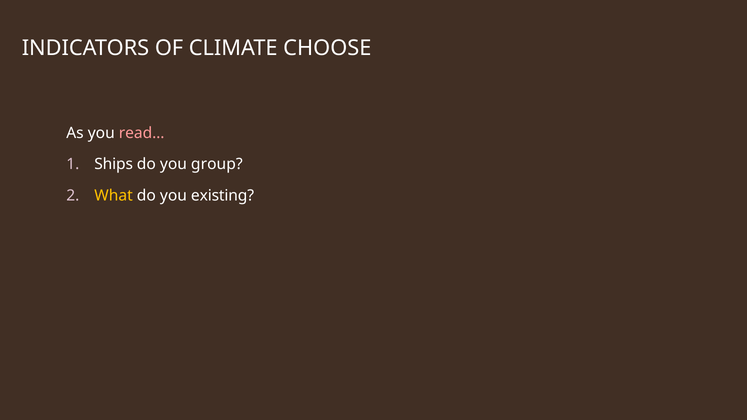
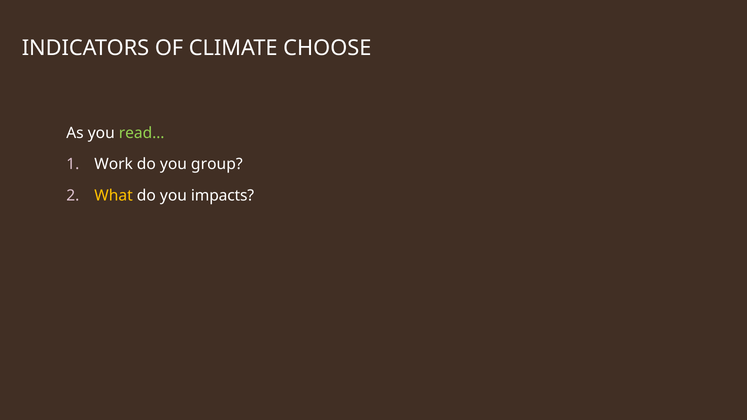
read… colour: pink -> light green
Ships: Ships -> Work
existing: existing -> impacts
